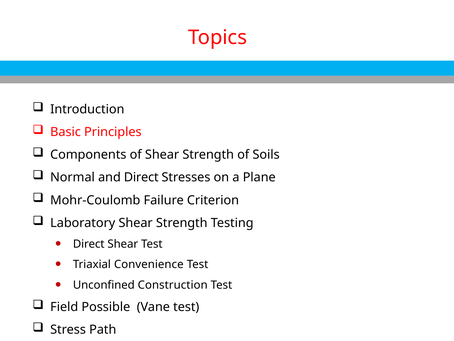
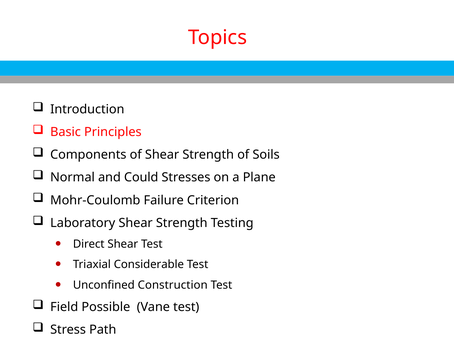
and Direct: Direct -> Could
Convenience: Convenience -> Considerable
